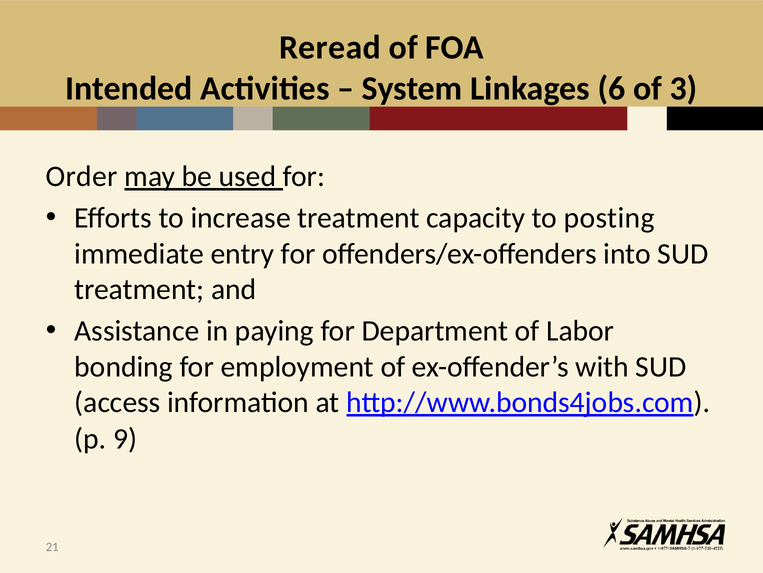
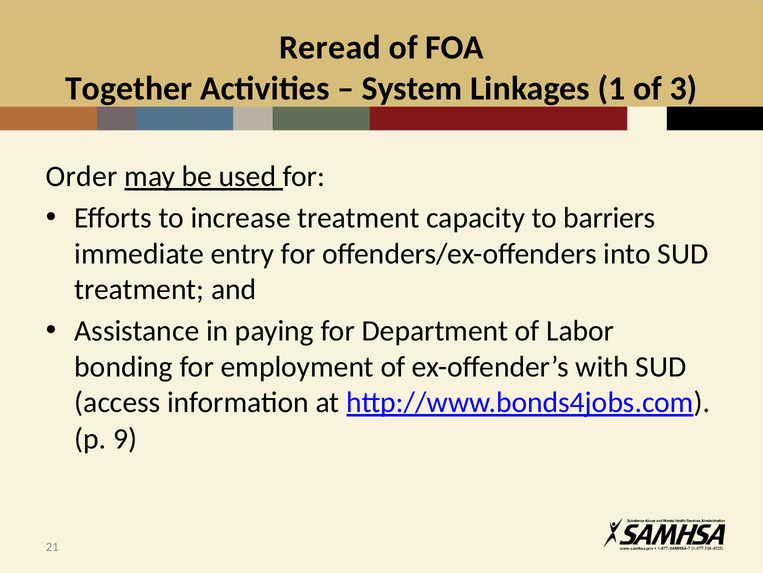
Intended: Intended -> Together
6: 6 -> 1
posting: posting -> barriers
